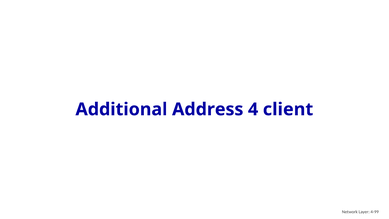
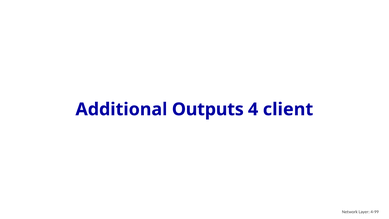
Address: Address -> Outputs
